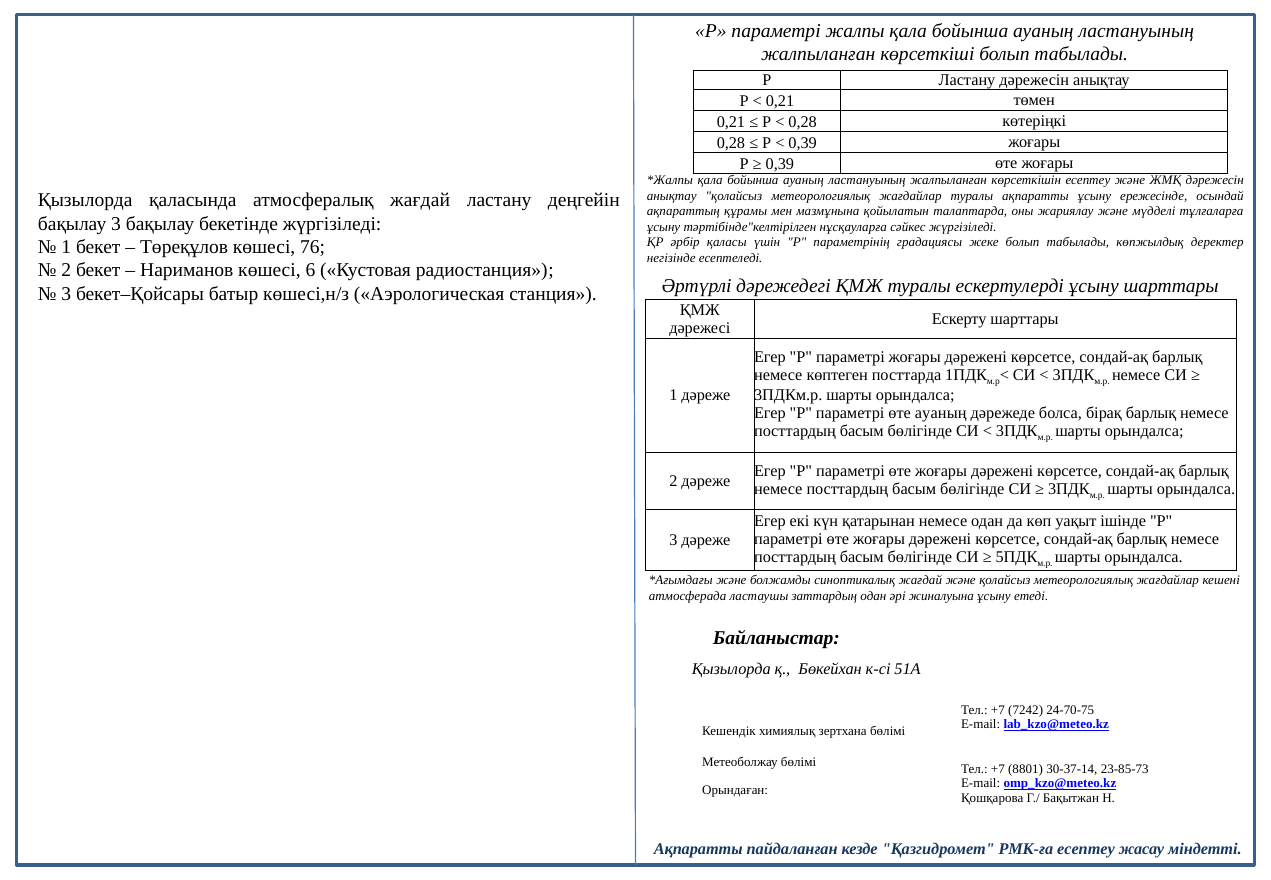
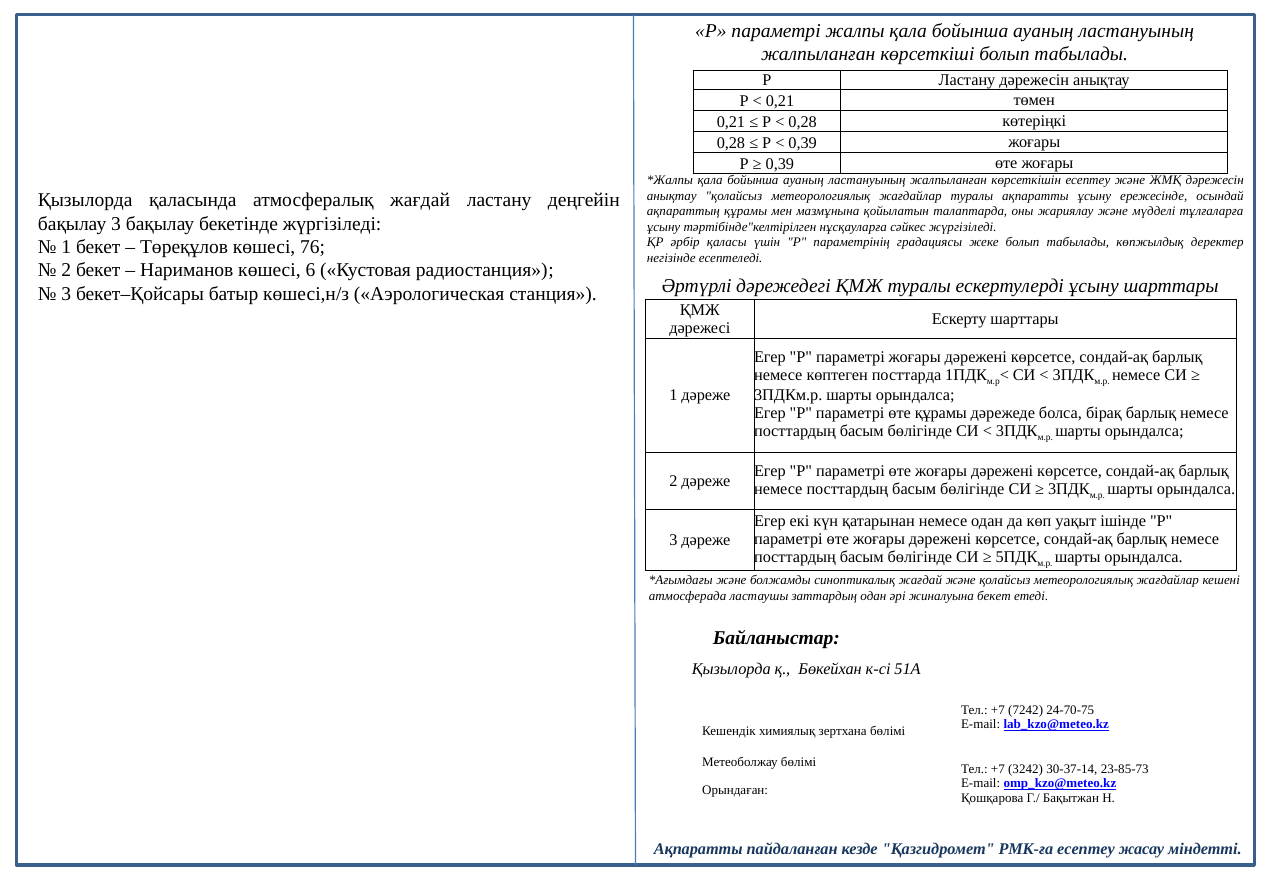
өте ауаның: ауаның -> құрамы
жиналуына ұсыну: ұсыну -> бекет
8801: 8801 -> 3242
